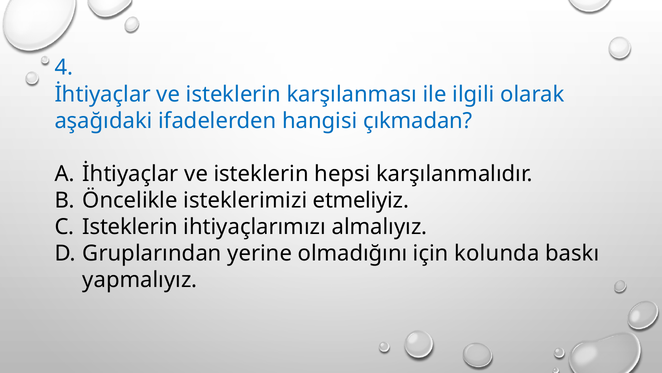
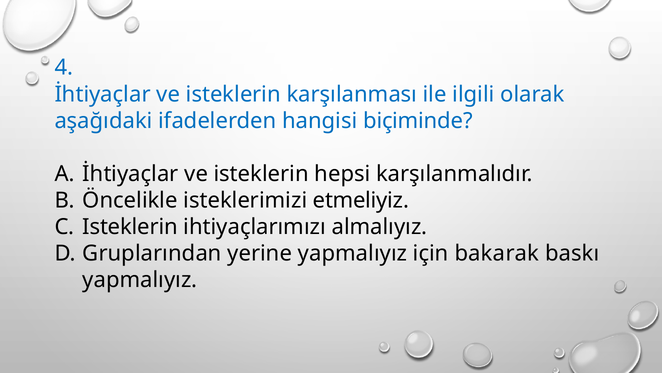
çıkmadan: çıkmadan -> biçiminde
yerine olmadığını: olmadığını -> yapmalıyız
kolunda: kolunda -> bakarak
